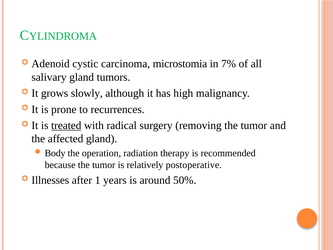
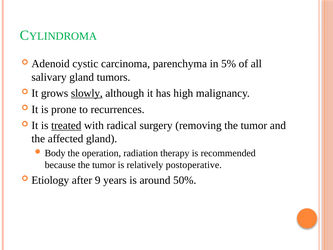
microstomia: microstomia -> parenchyma
7%: 7% -> 5%
slowly underline: none -> present
Illnesses: Illnesses -> Etiology
1: 1 -> 9
